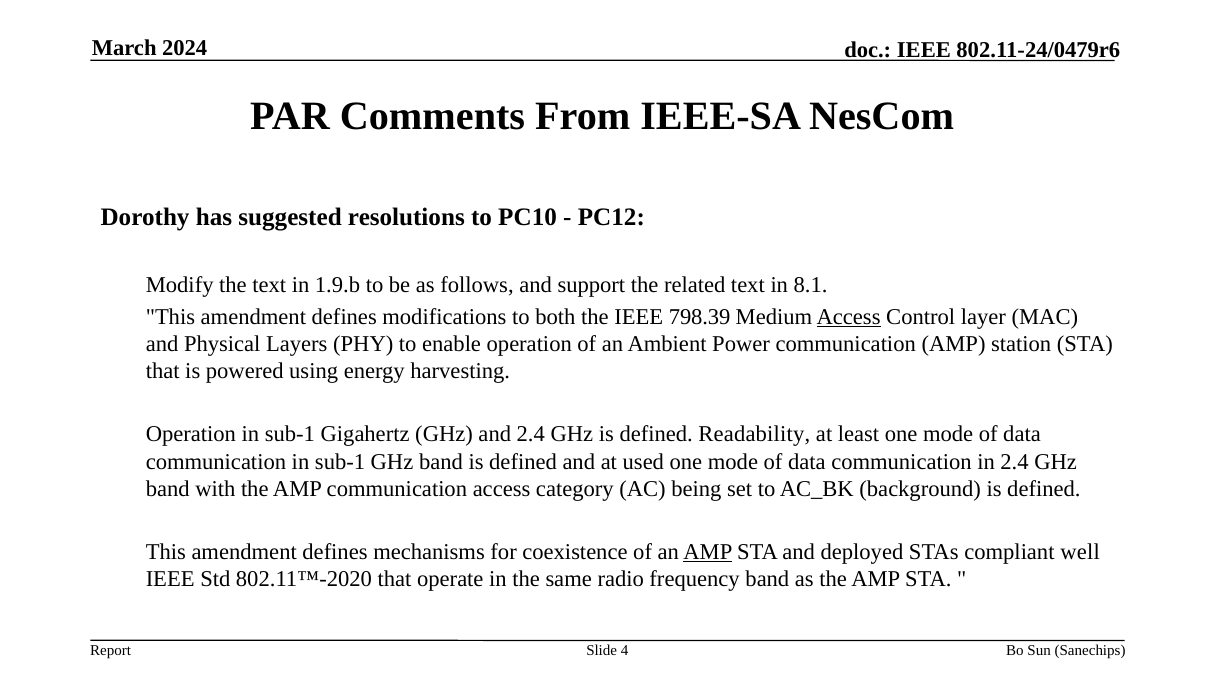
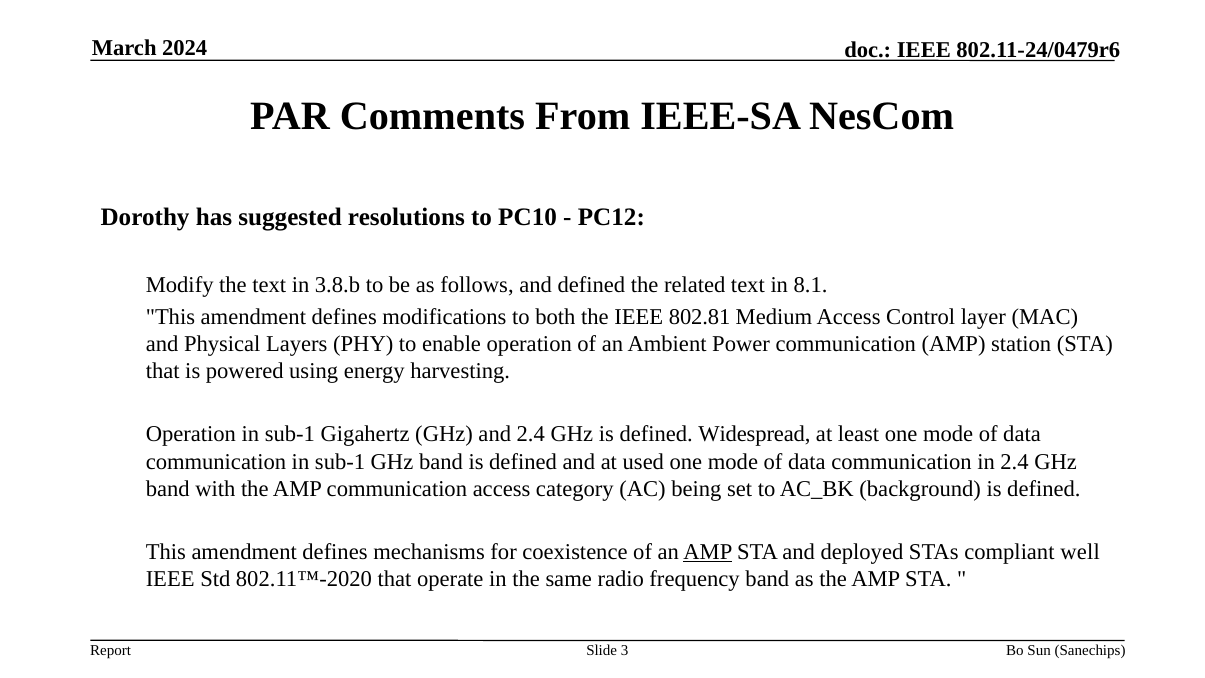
1.9.b: 1.9.b -> 3.8.b
and support: support -> defined
798.39: 798.39 -> 802.81
Access at (849, 317) underline: present -> none
Readability: Readability -> Widespread
4: 4 -> 3
